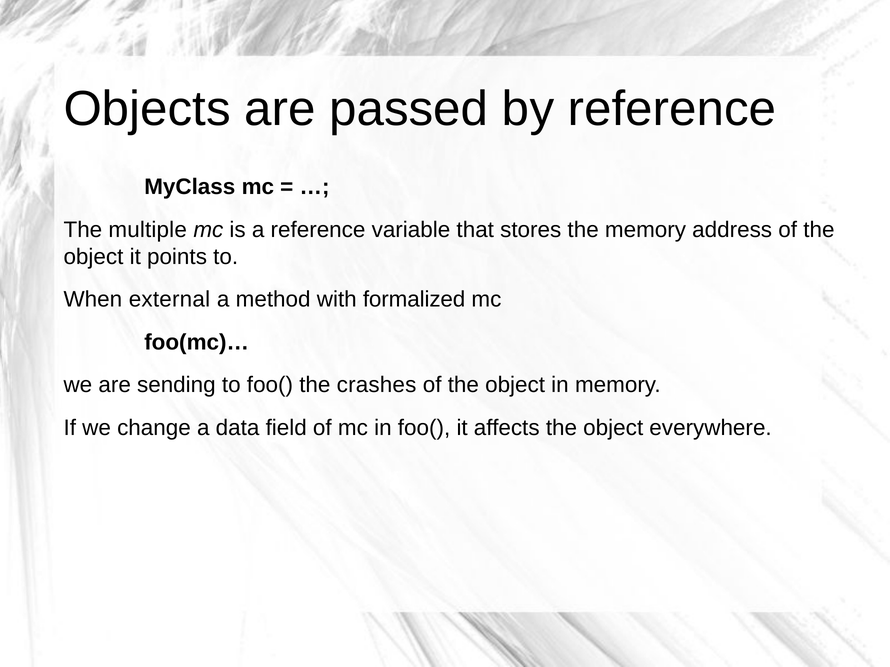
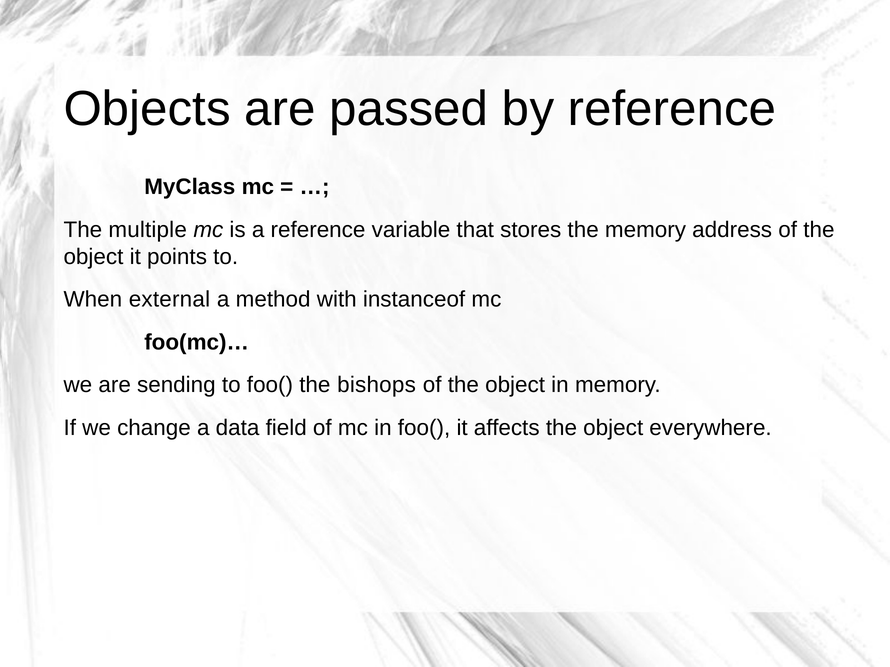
formalized: formalized -> instanceof
crashes: crashes -> bishops
